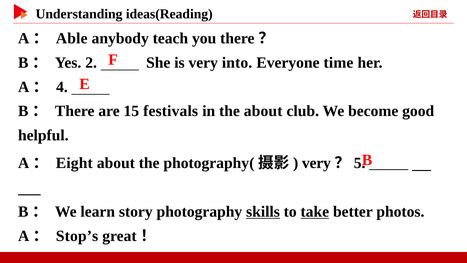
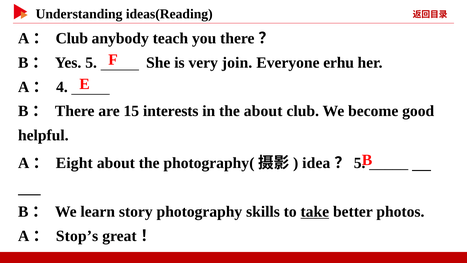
Able at (72, 38): Able -> Club
Yes 2: 2 -> 5
into: into -> join
time: time -> erhu
festivals: festivals -> interests
very at (316, 163): very -> idea
skills underline: present -> none
